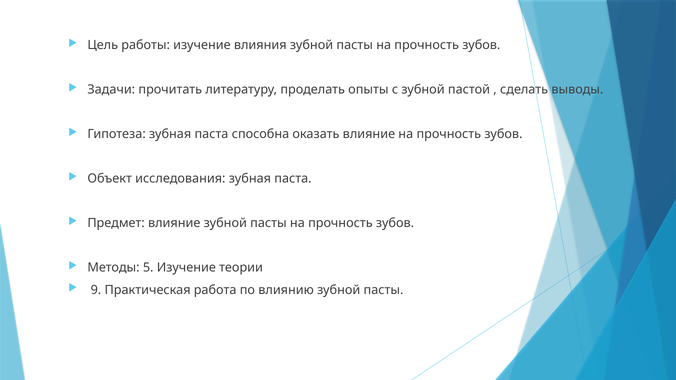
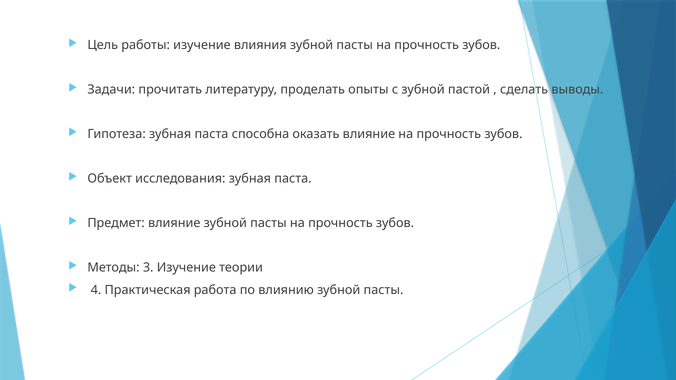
5: 5 -> 3
9: 9 -> 4
